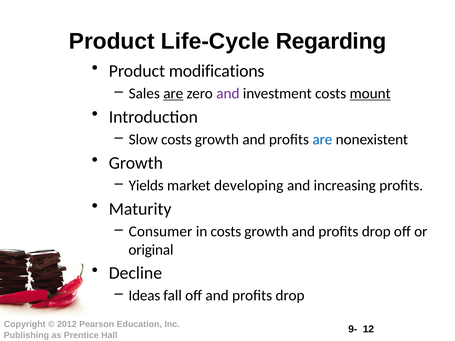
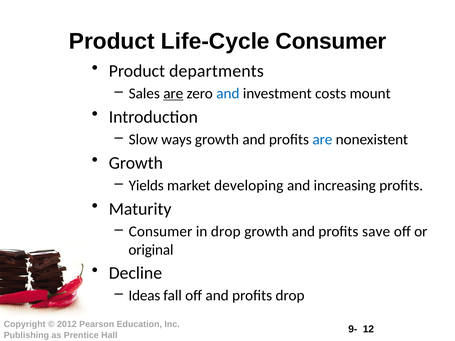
Life-Cycle Regarding: Regarding -> Consumer
modifications: modifications -> departments
and at (228, 94) colour: purple -> blue
mount underline: present -> none
Slow costs: costs -> ways
in costs: costs -> drop
growth and profits drop: drop -> save
